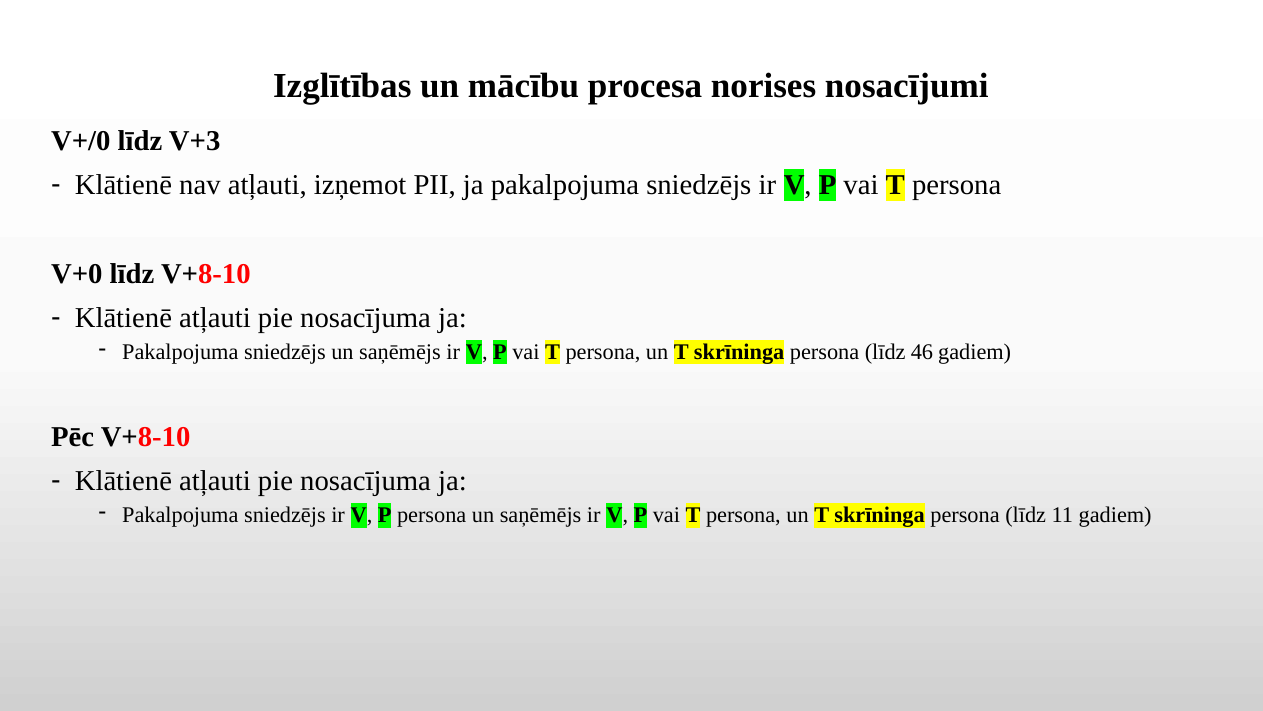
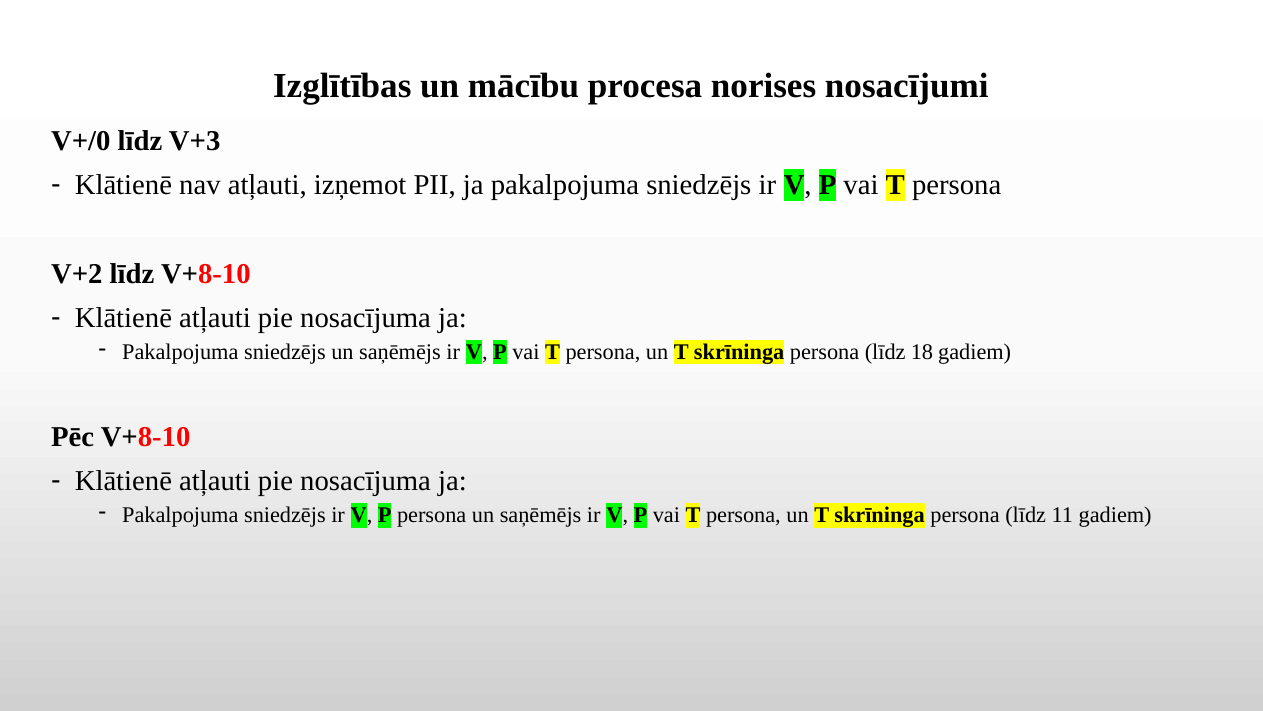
V+0: V+0 -> V+2
46: 46 -> 18
